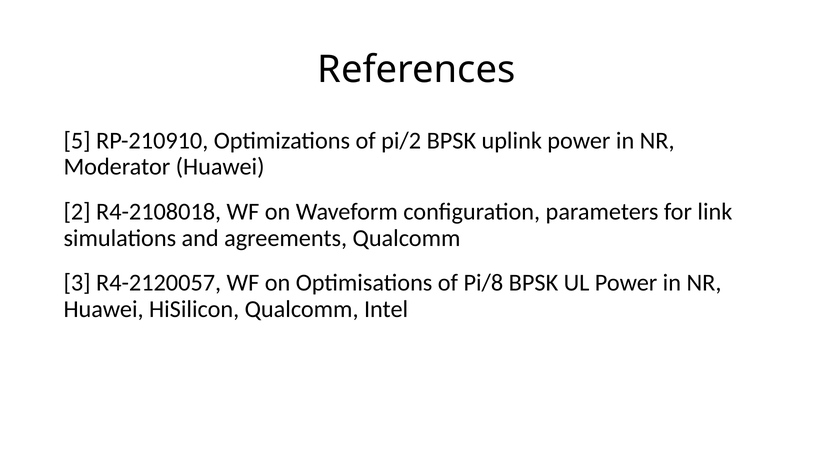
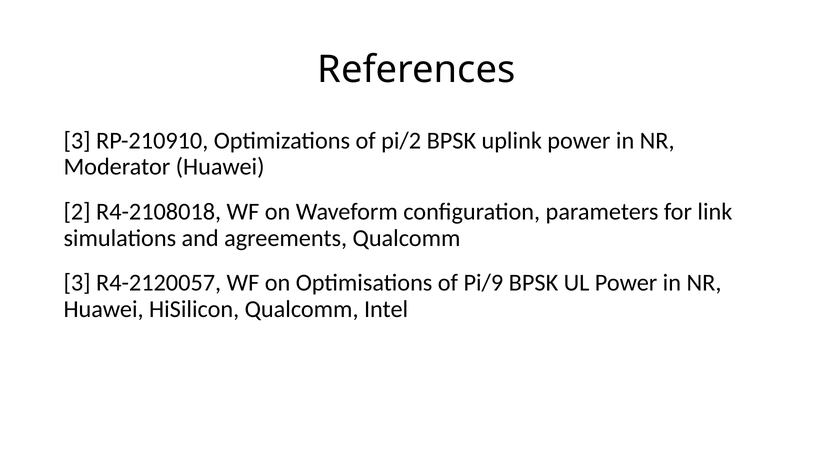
5 at (77, 141): 5 -> 3
Pi/8: Pi/8 -> Pi/9
